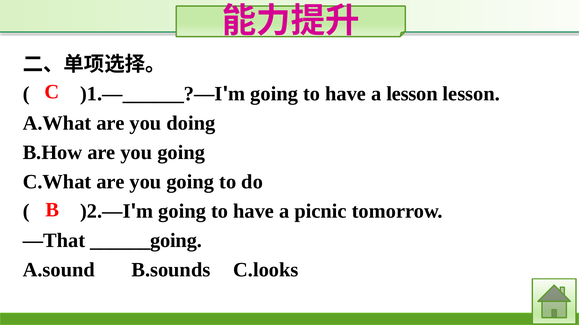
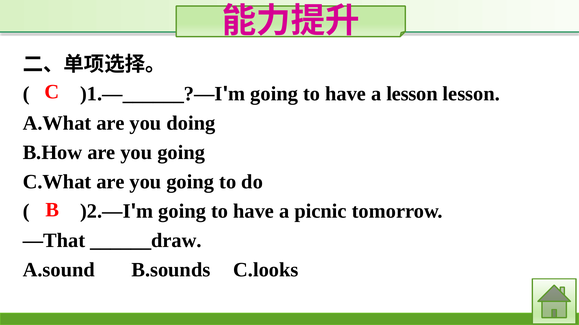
______going: ______going -> ______draw
